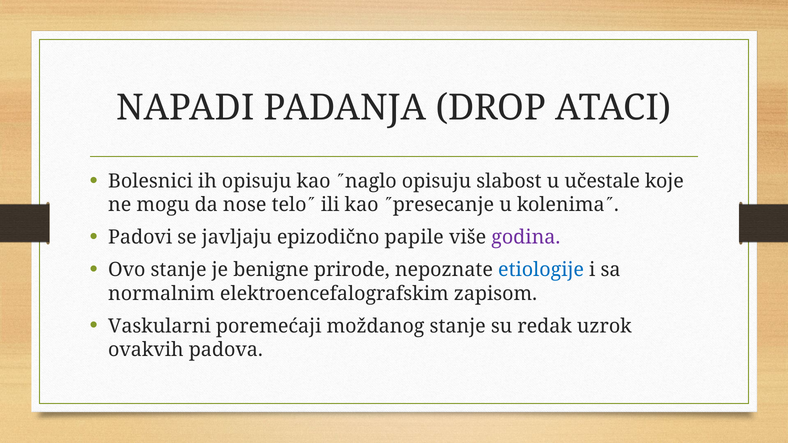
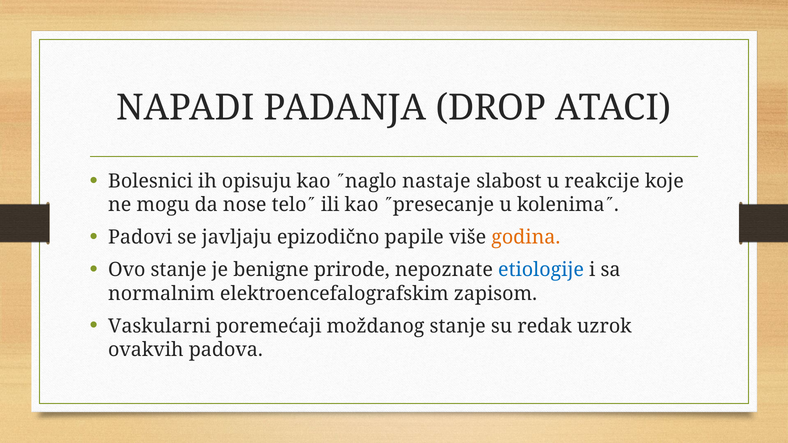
naglo opisuju: opisuju -> nastaje
učestale: učestale -> reakcije
godina colour: purple -> orange
